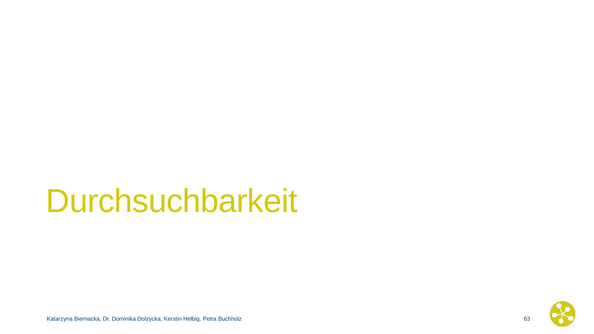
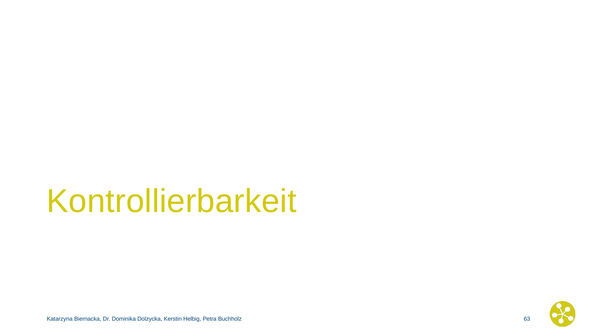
Durchsuchbarkeit: Durchsuchbarkeit -> Kontrollierbarkeit
